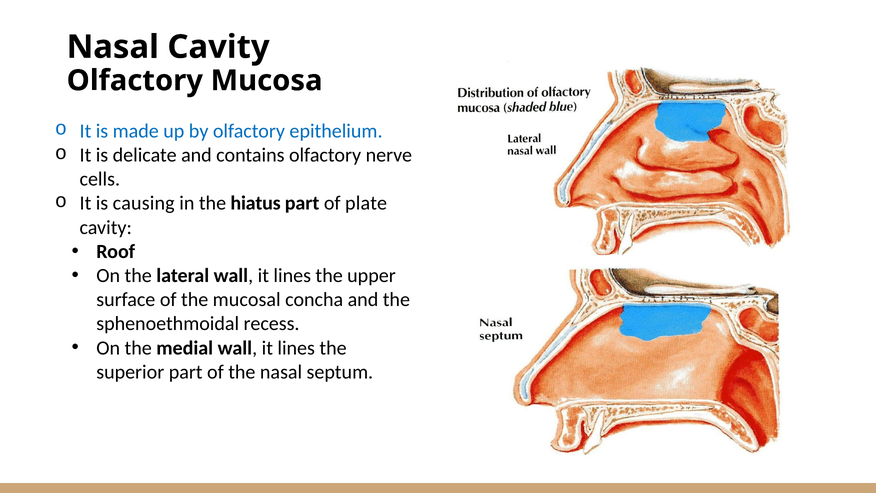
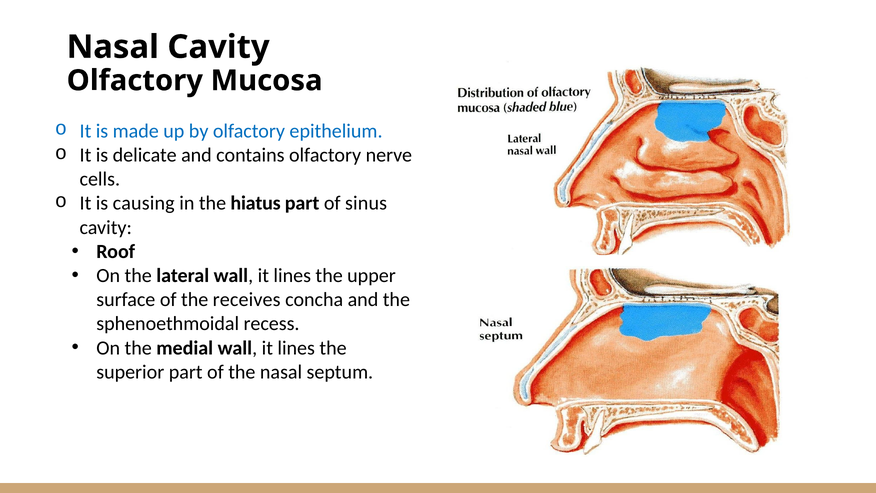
plate: plate -> sinus
mucosal: mucosal -> receives
